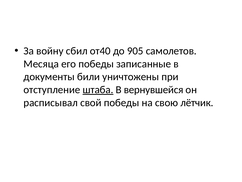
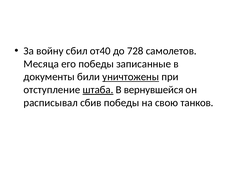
905: 905 -> 728
уничтожены underline: none -> present
свой: свой -> сбив
лётчик: лётчик -> танков
